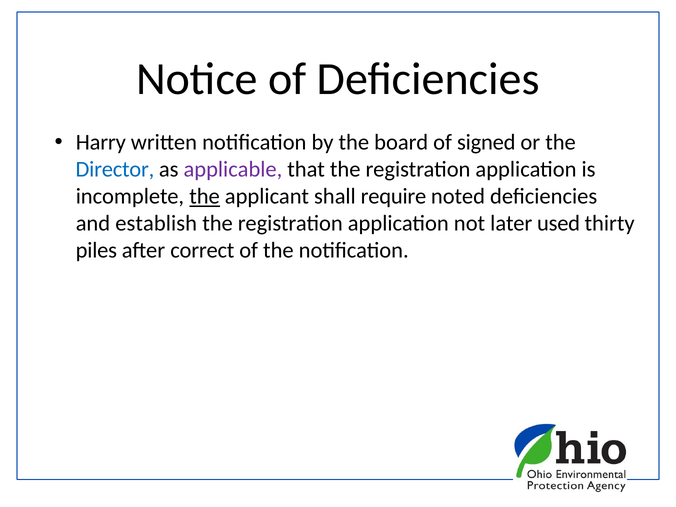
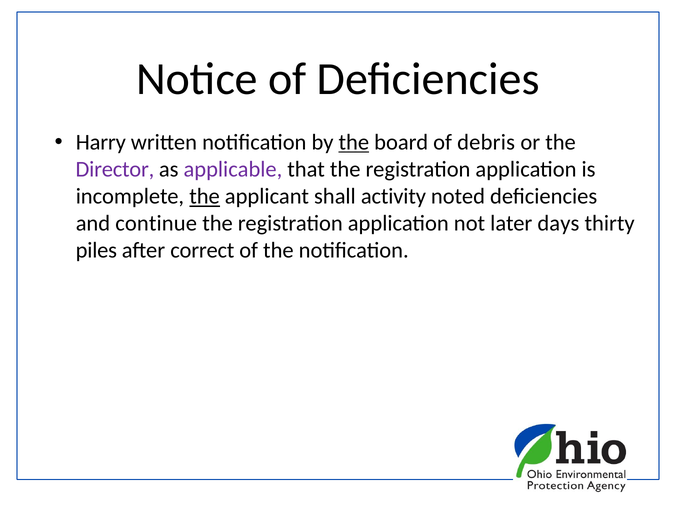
the at (354, 142) underline: none -> present
signed: signed -> debris
Director colour: blue -> purple
require: require -> activity
establish: establish -> continue
used: used -> days
